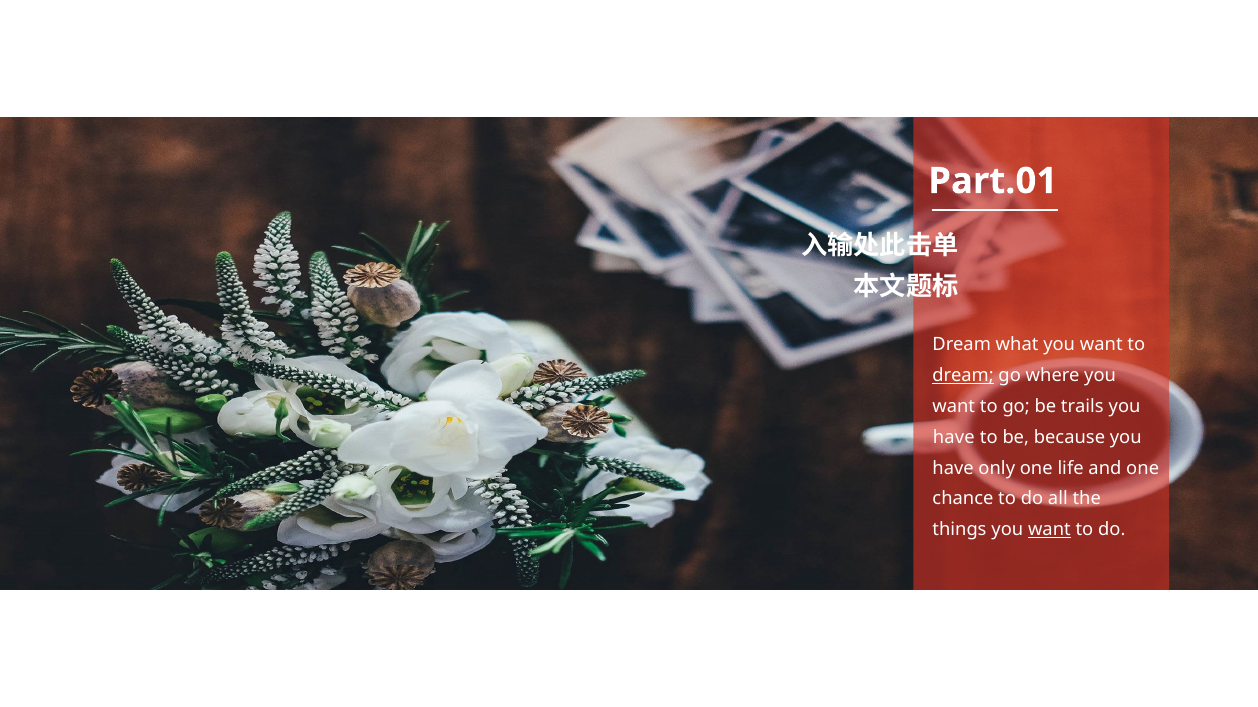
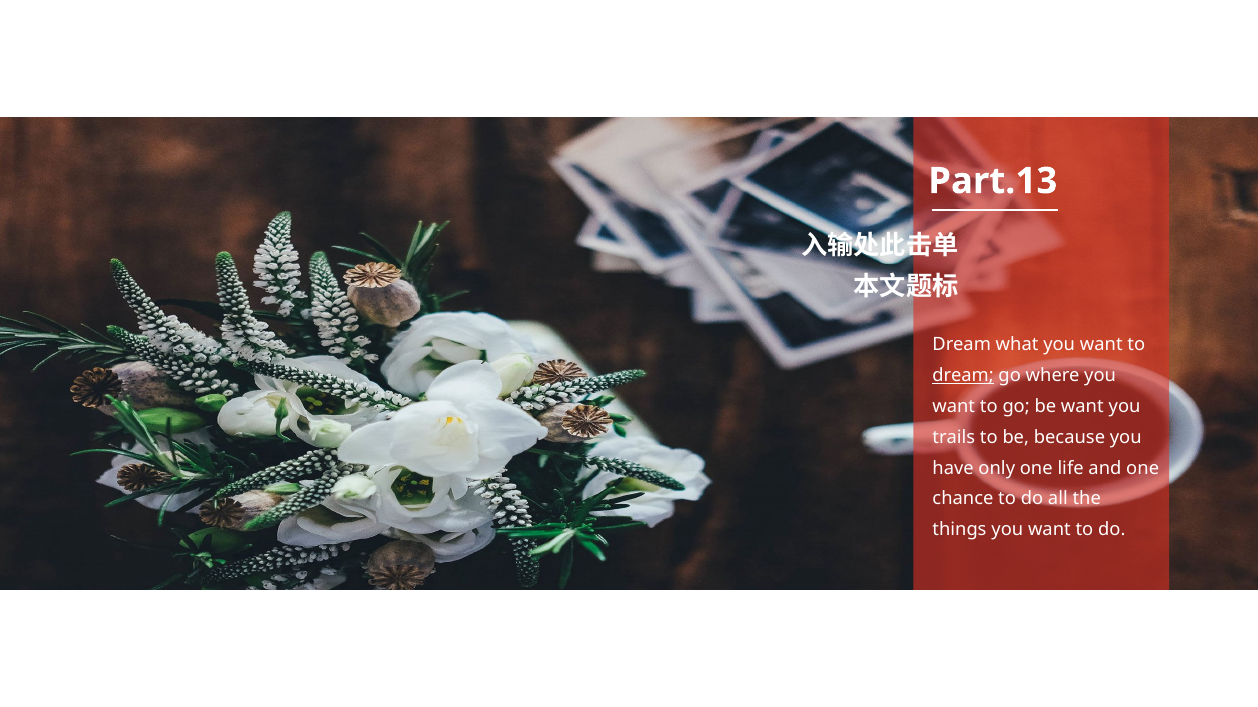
Part.01: Part.01 -> Part.13
be trails: trails -> want
have at (954, 438): have -> trails
want at (1049, 530) underline: present -> none
